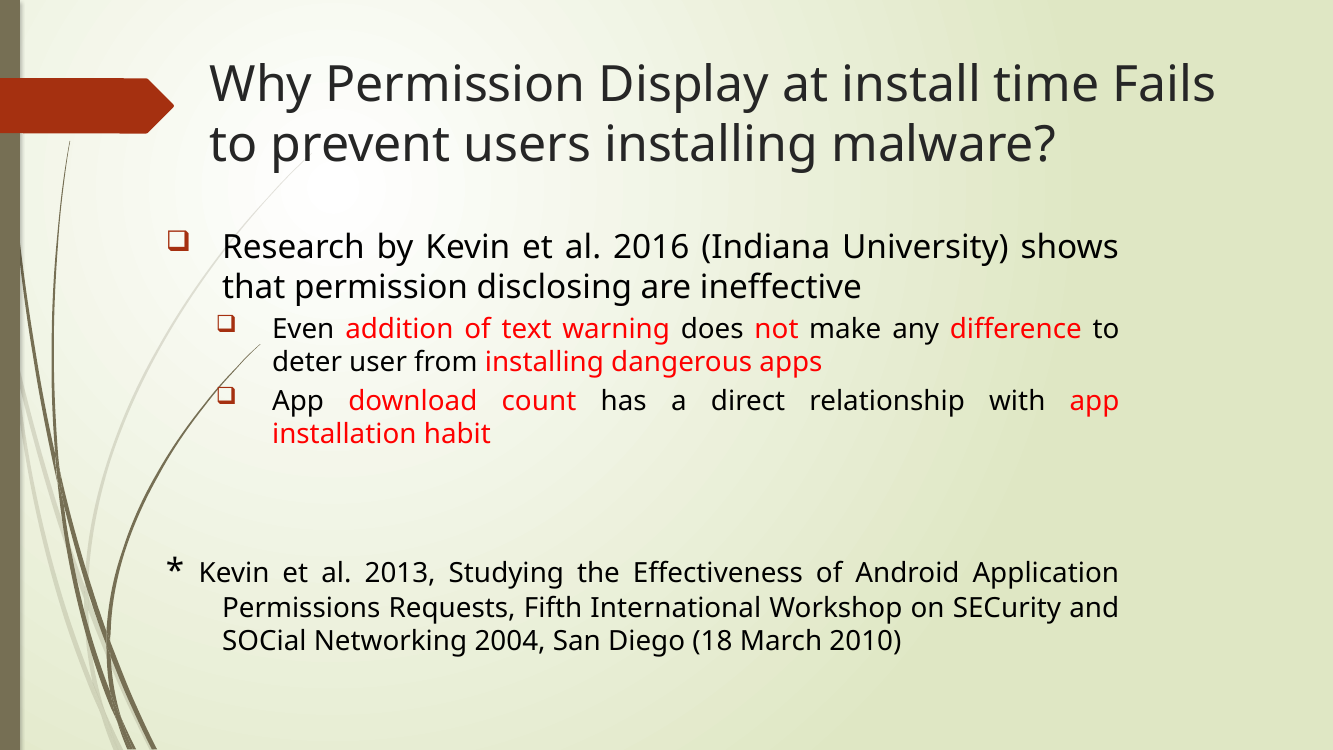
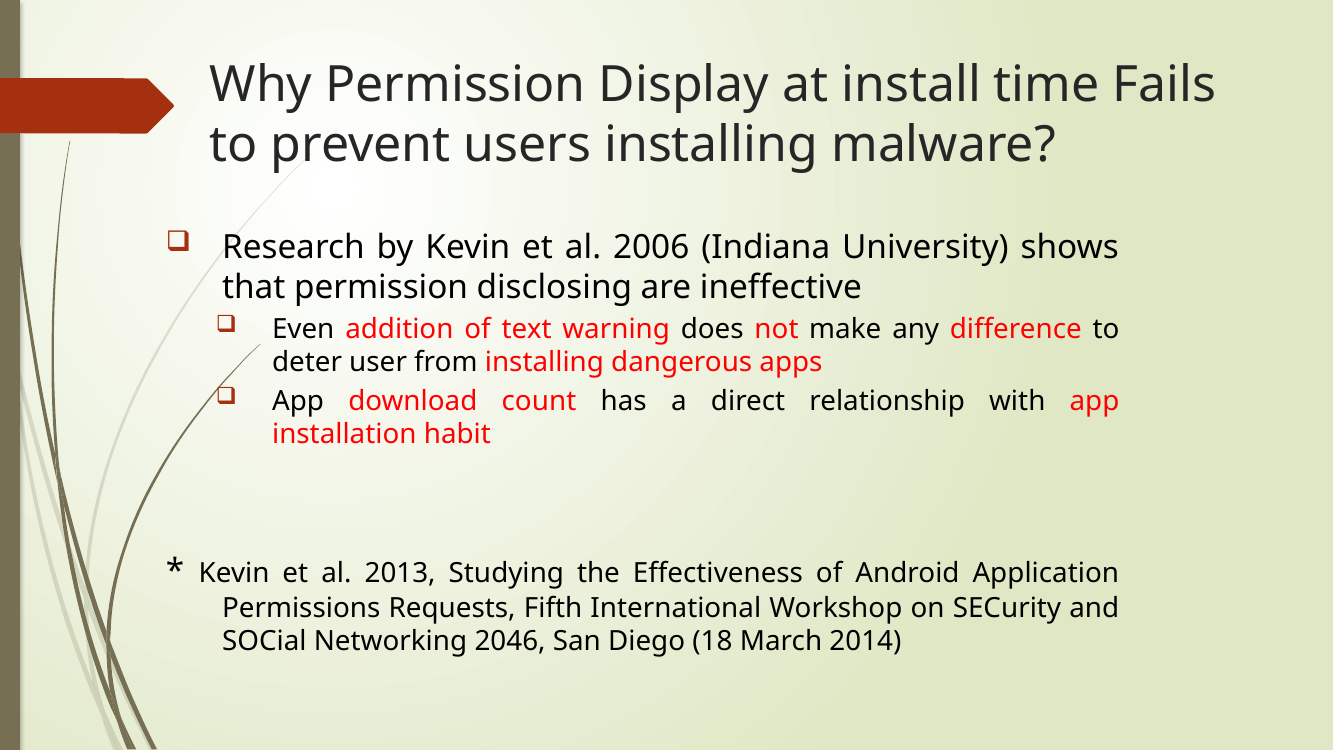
2016: 2016 -> 2006
2004: 2004 -> 2046
2010: 2010 -> 2014
